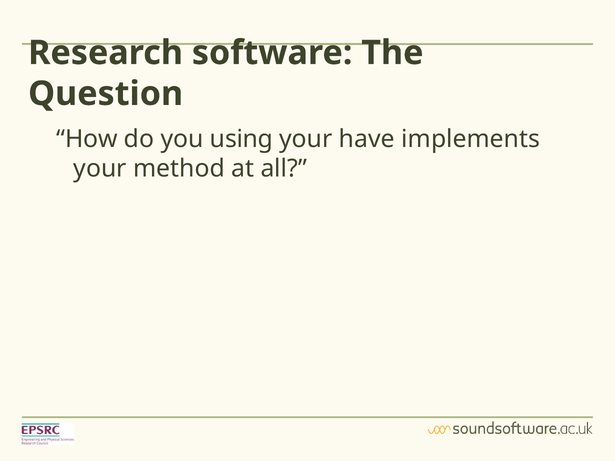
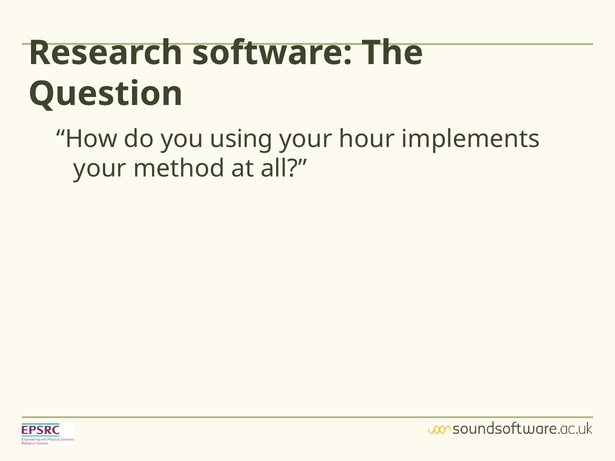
have: have -> hour
